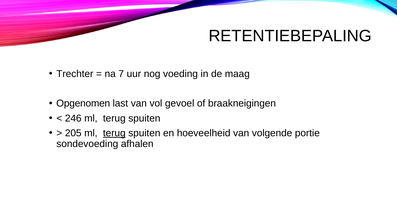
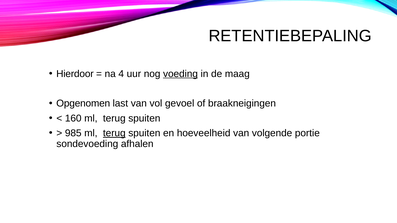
Trechter: Trechter -> Hierdoor
7: 7 -> 4
voeding underline: none -> present
246: 246 -> 160
205: 205 -> 985
